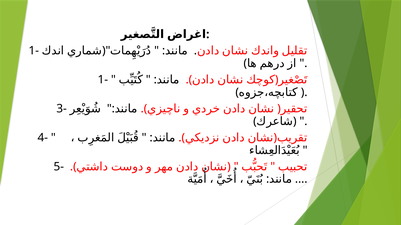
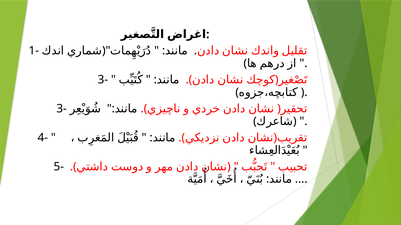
1- at (103, 80): 1- -> 3-
